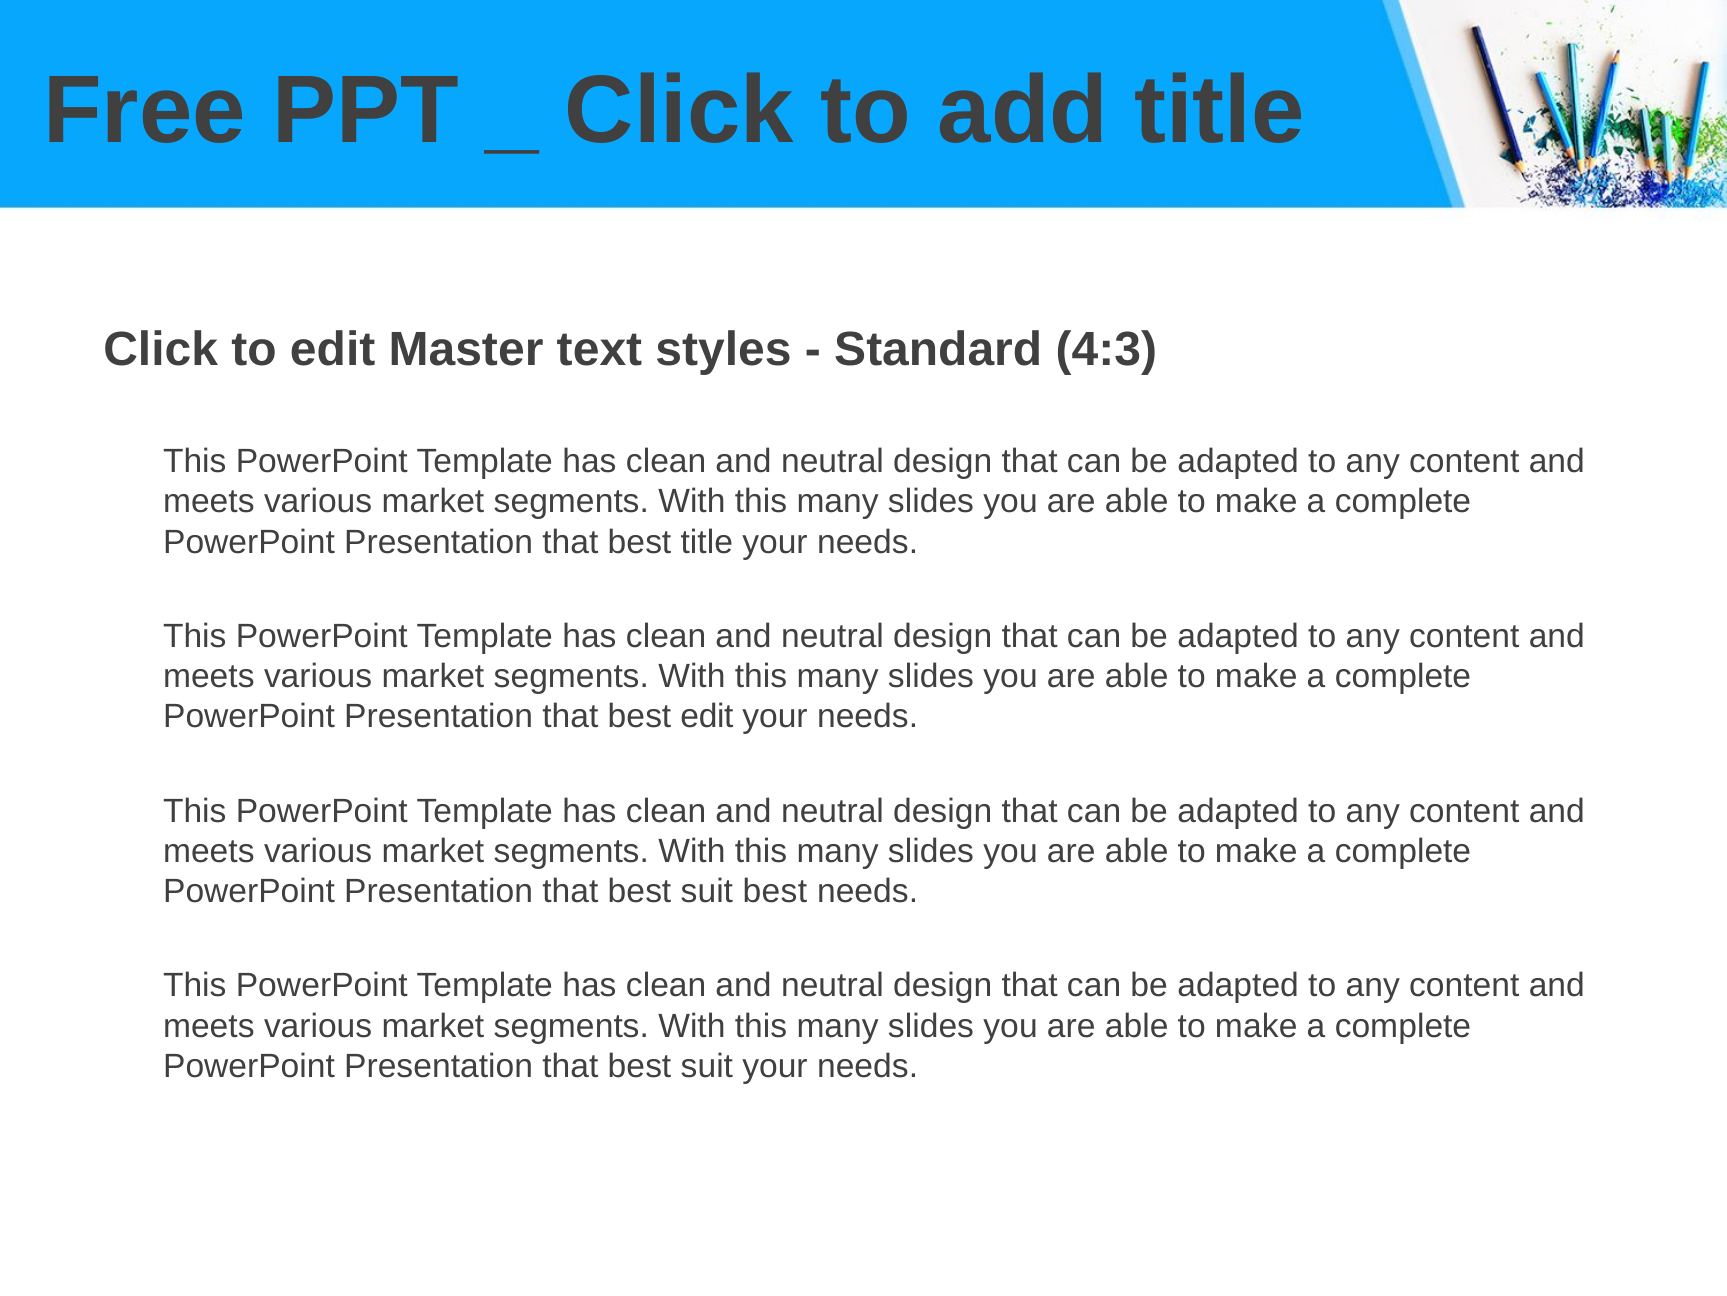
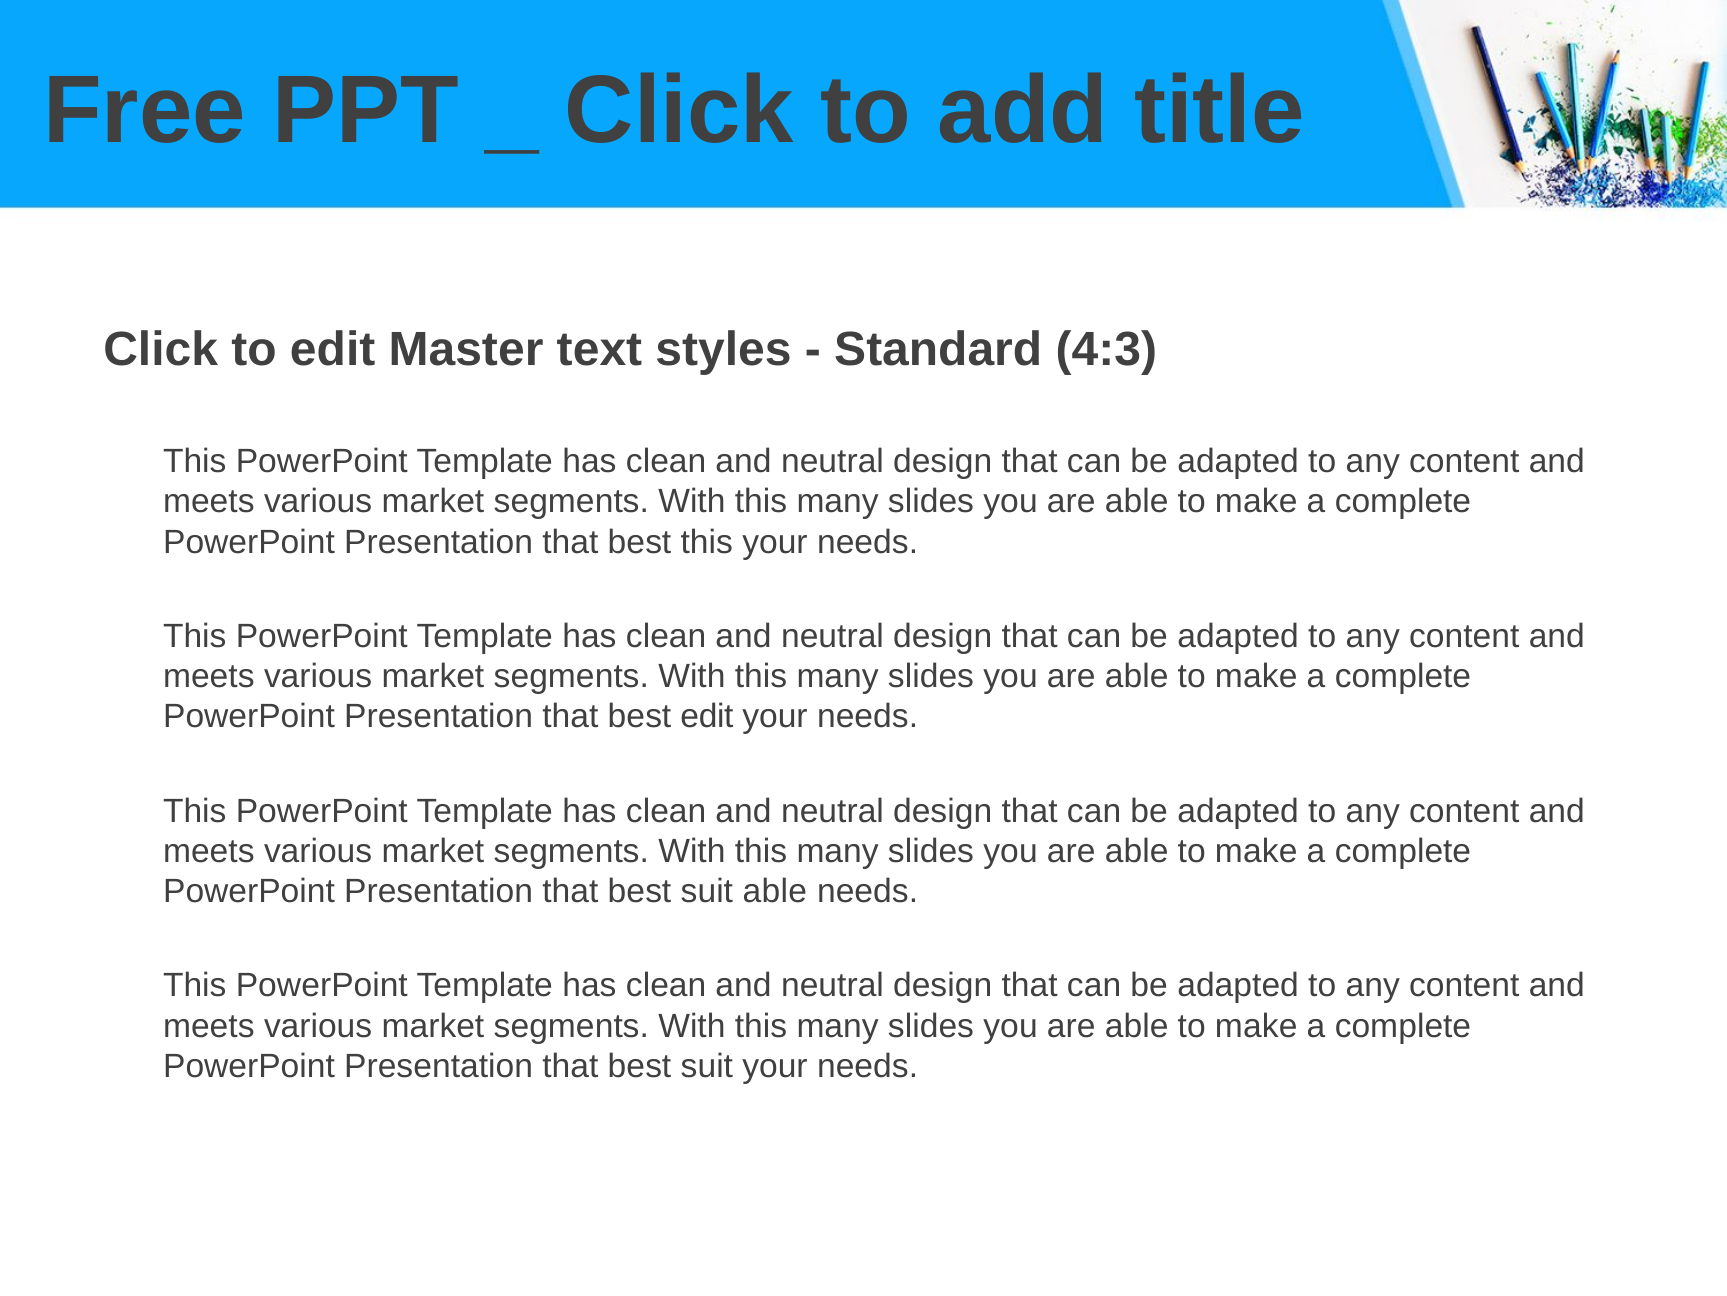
best title: title -> this
suit best: best -> able
